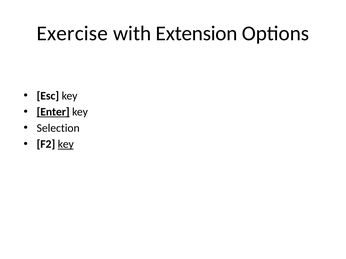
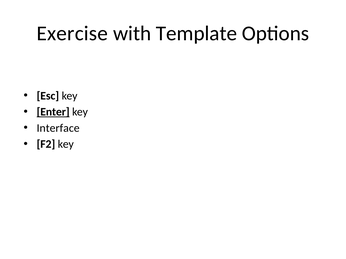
Extension: Extension -> Template
Selection: Selection -> Interface
key at (66, 144) underline: present -> none
